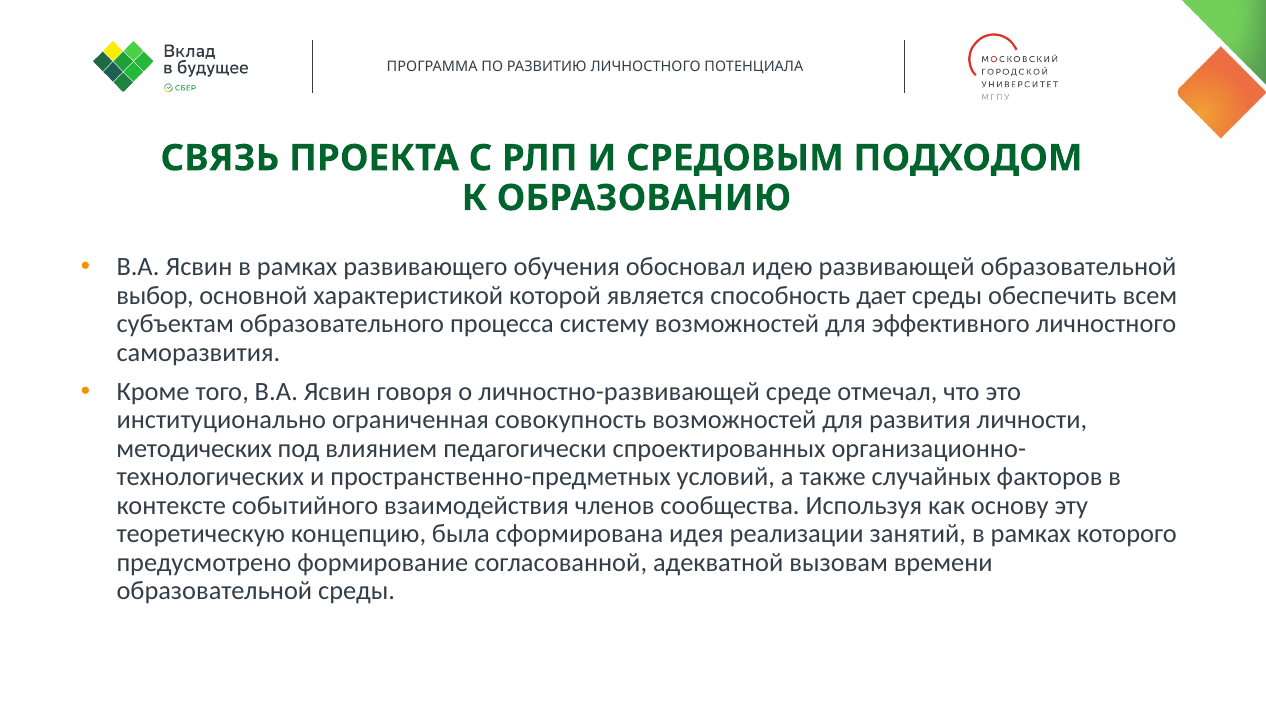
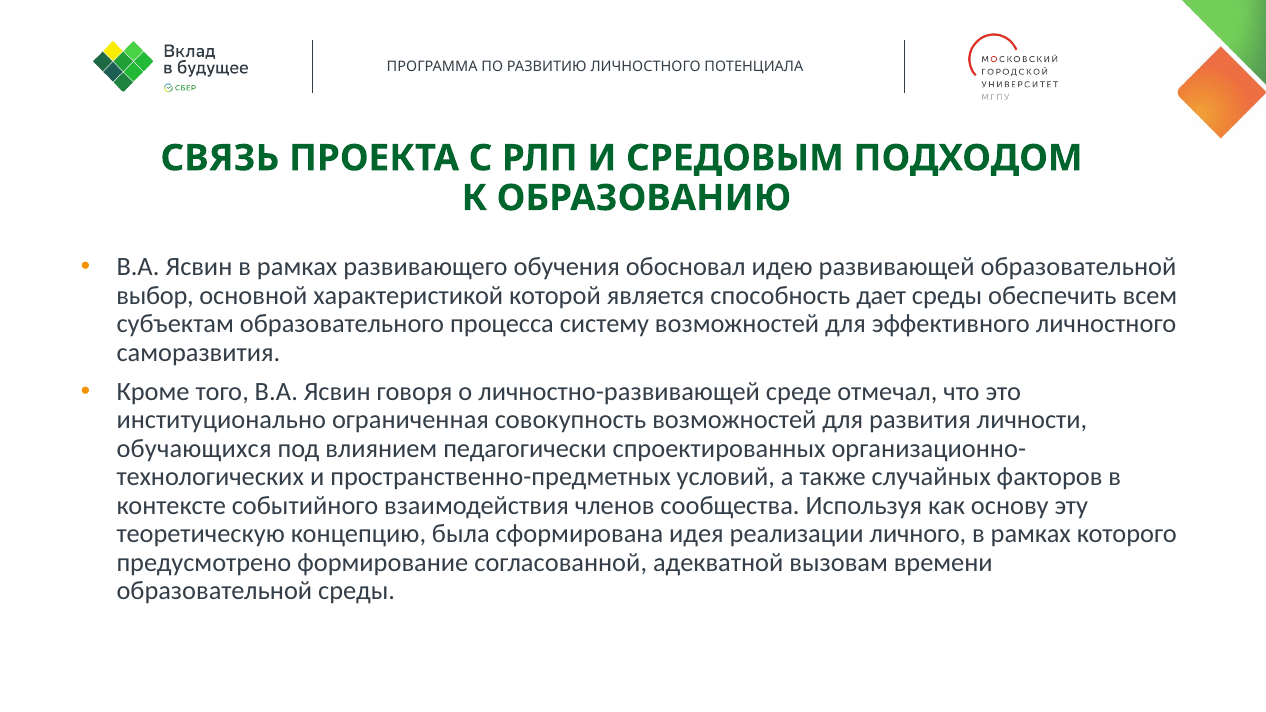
методических: методических -> обучающихся
занятий: занятий -> личного
